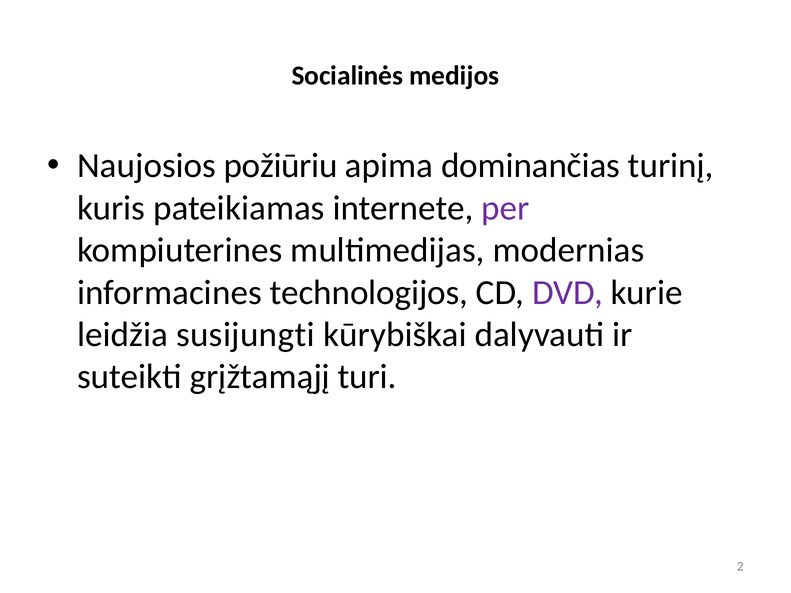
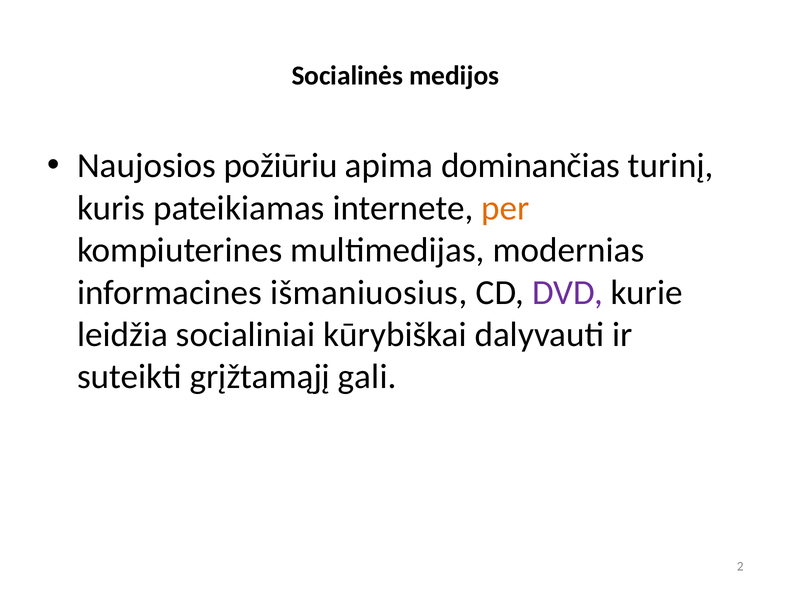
per colour: purple -> orange
technologijos: technologijos -> išmaniuosius
susijungti: susijungti -> socialiniai
turi: turi -> gali
